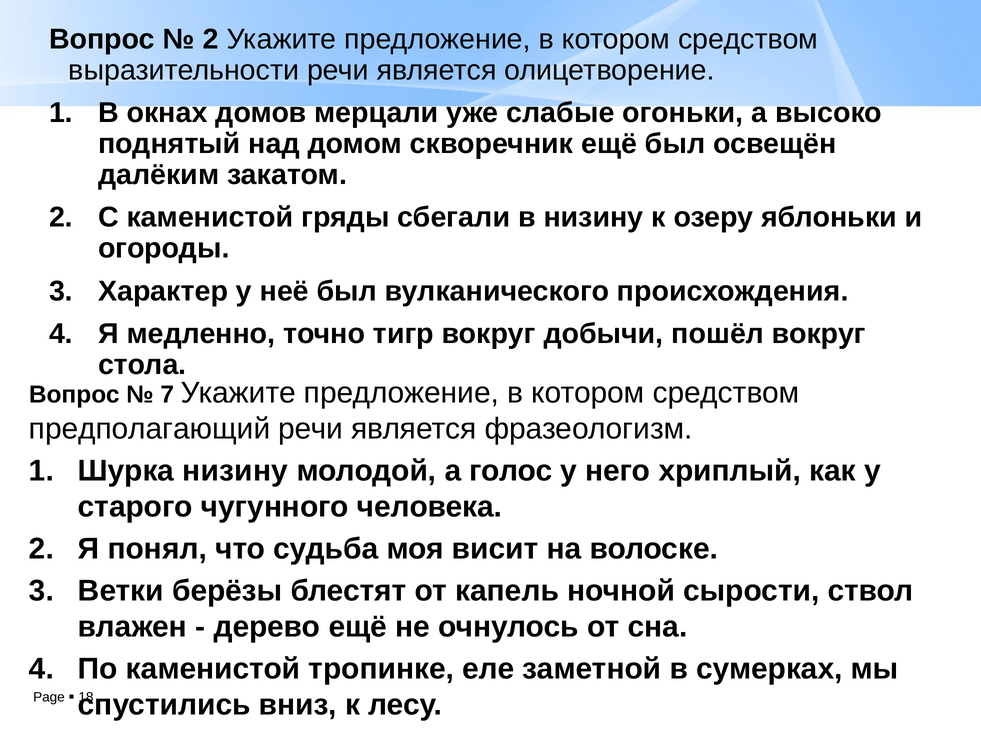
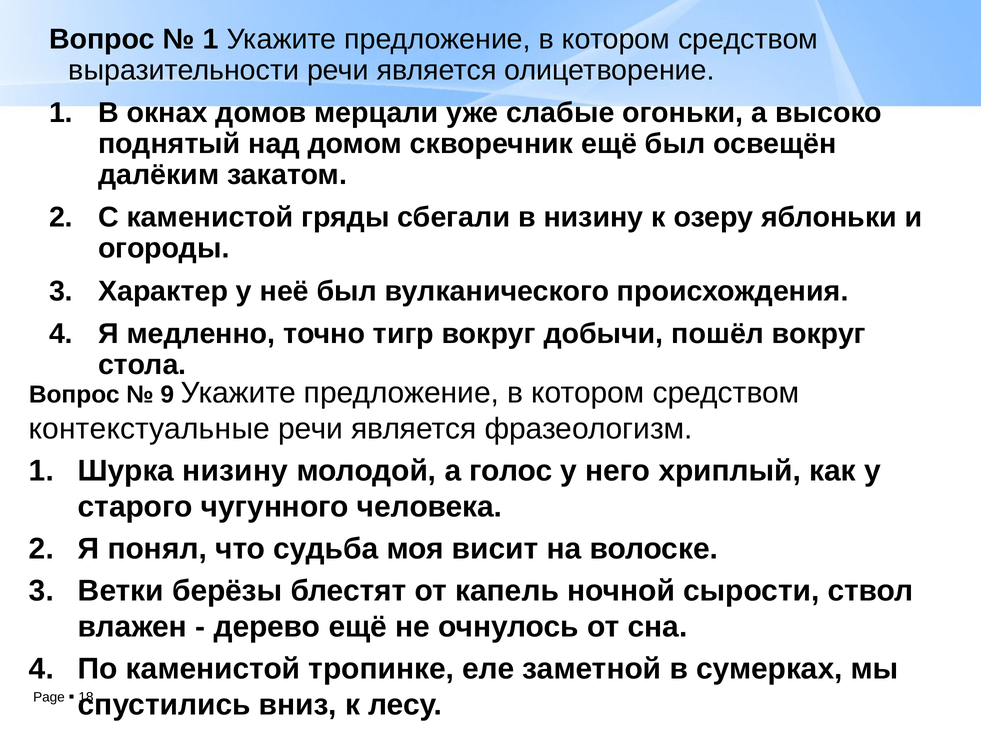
2 at (211, 39): 2 -> 1
7: 7 -> 9
предполагающий: предполагающий -> контекстуальные
